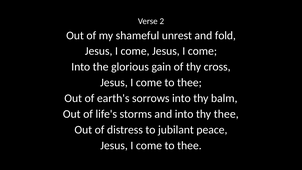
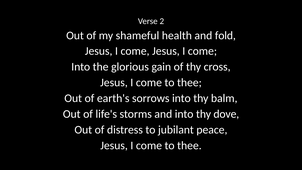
unrest: unrest -> health
thy thee: thee -> dove
